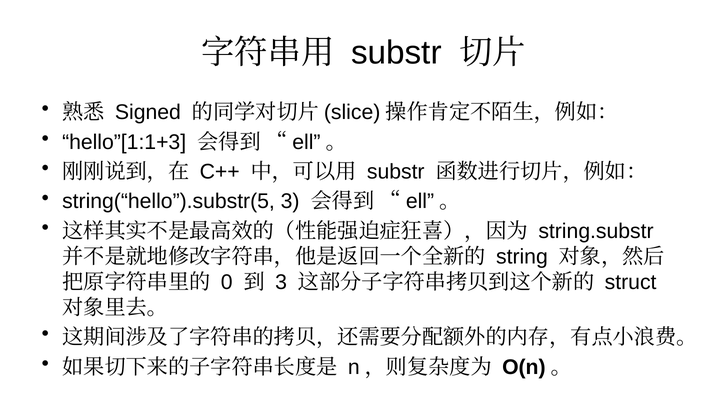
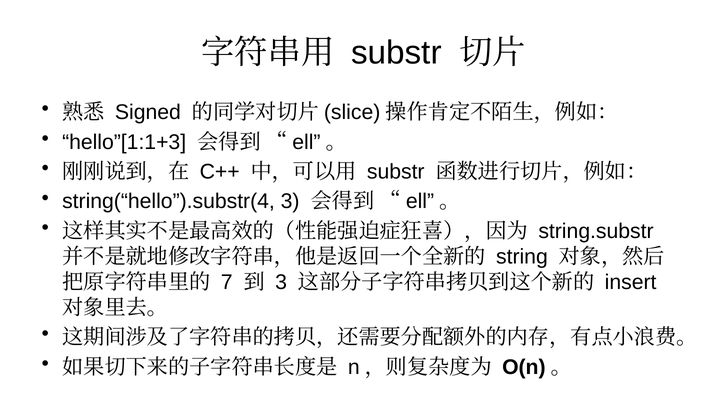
string(“hello”).substr(5: string(“hello”).substr(5 -> string(“hello”).substr(4
0: 0 -> 7
struct: struct -> insert
